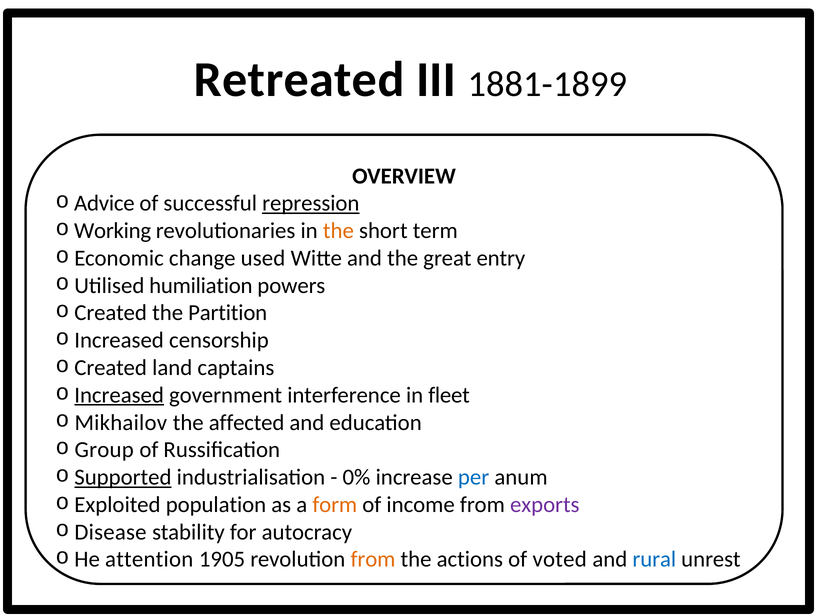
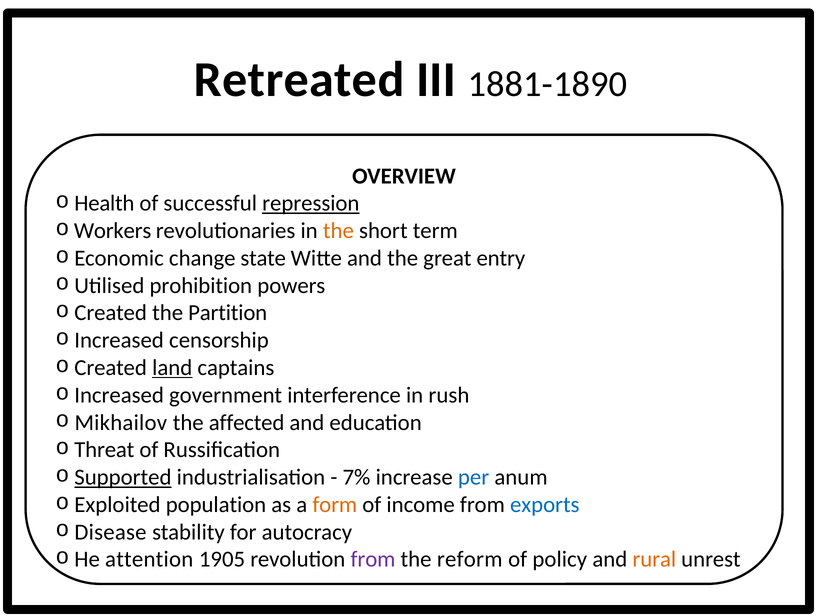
1881-1899: 1881-1899 -> 1881-1890
Advice: Advice -> Health
Working: Working -> Workers
used: used -> state
humiliation: humiliation -> prohibition
land underline: none -> present
Increased at (119, 395) underline: present -> none
fleet: fleet -> rush
Group: Group -> Threat
0%: 0% -> 7%
exports colour: purple -> blue
from at (373, 559) colour: orange -> purple
actions: actions -> reform
voted: voted -> policy
rural colour: blue -> orange
